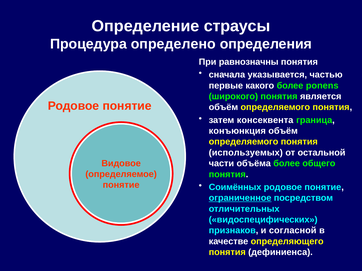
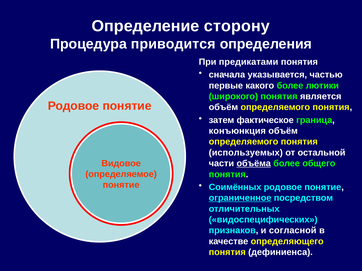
страусы: страусы -> сторону
определено: определено -> приводится
равнозначны: равнозначны -> предикатами
ponens: ponens -> лютики
консеквента: консеквента -> фактическое
объёма underline: none -> present
